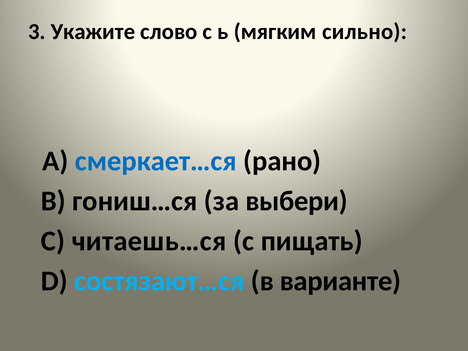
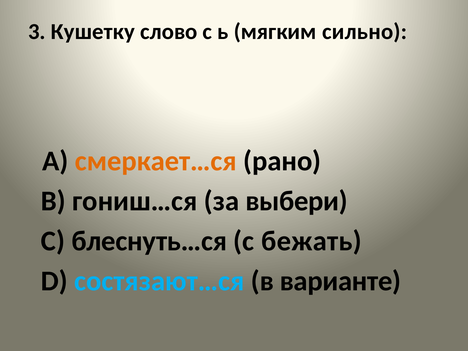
Укажите: Укажите -> Кушетку
смеркает…ся colour: blue -> orange
читаешь…ся: читаешь…ся -> блеснуть…ся
пищать: пищать -> бежать
